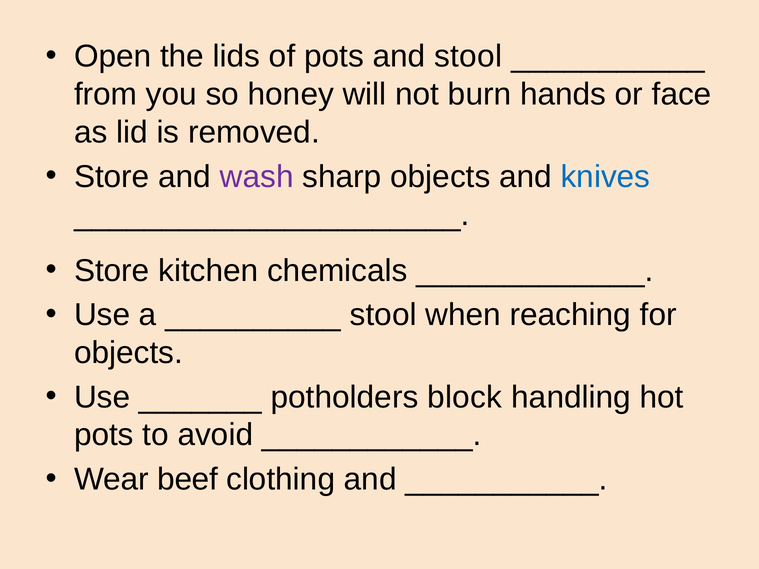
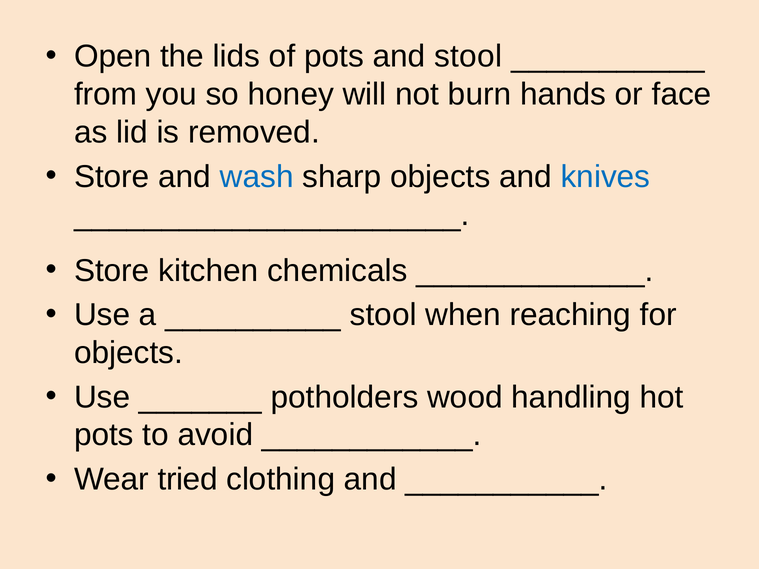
wash colour: purple -> blue
block: block -> wood
beef: beef -> tried
